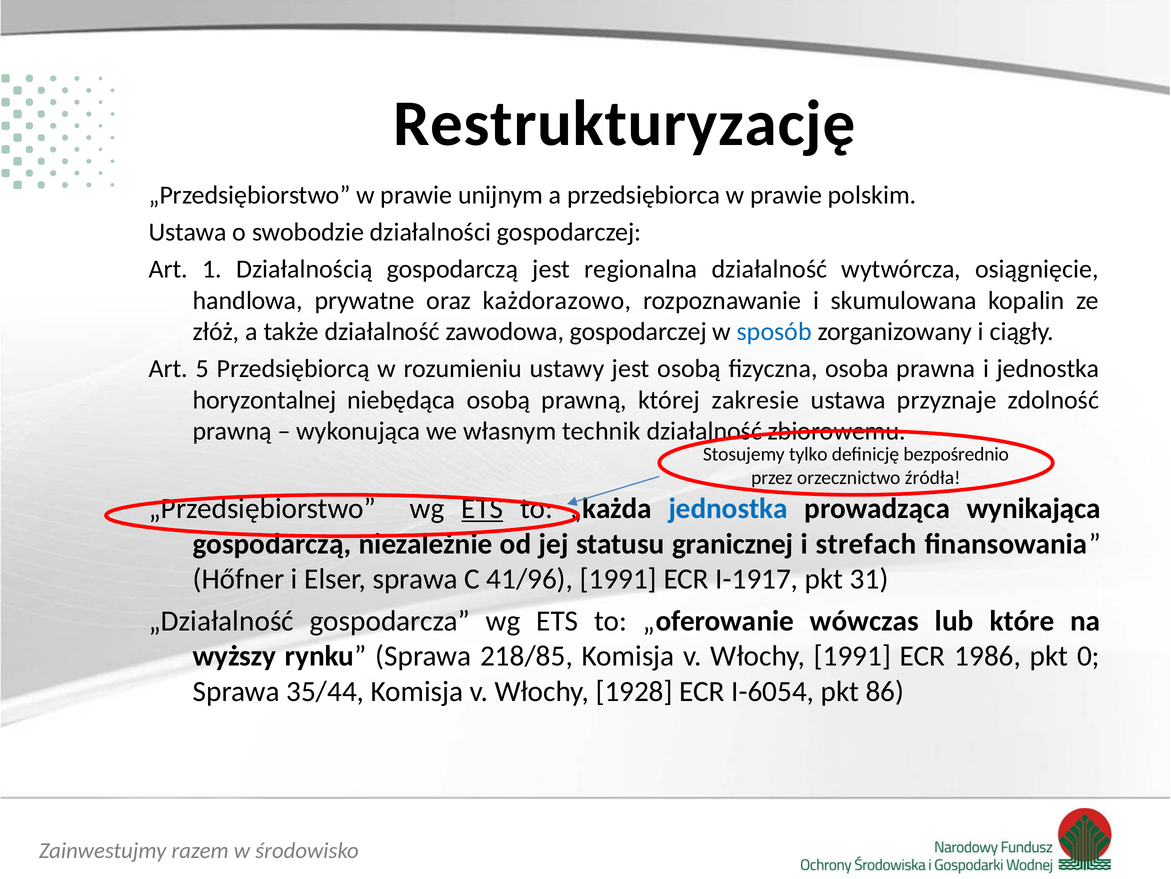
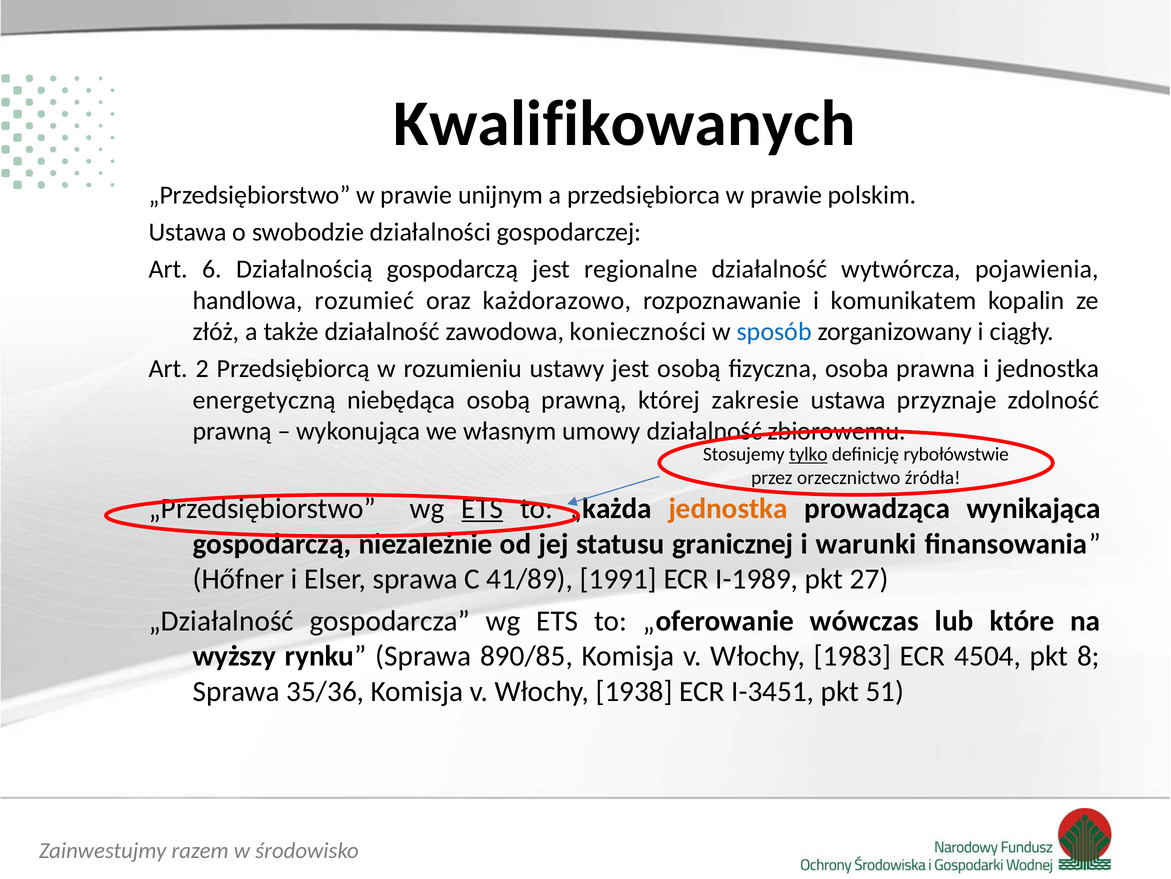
Restrukturyzację: Restrukturyzację -> Kwalifikowanych
1: 1 -> 6
regionalna: regionalna -> regionalne
osiągnięcie: osiągnięcie -> pojawienia
prywatne: prywatne -> rozumieć
skumulowana: skumulowana -> komunikatem
zawodowa gospodarczej: gospodarczej -> konieczności
5: 5 -> 2
horyzontalnej: horyzontalnej -> energetyczną
technik: technik -> umowy
tylko underline: none -> present
bezpośrednio: bezpośrednio -> rybołówstwie
jednostka at (728, 508) colour: blue -> orange
strefach: strefach -> warunki
41/96: 41/96 -> 41/89
I-1917: I-1917 -> I-1989
31: 31 -> 27
218/85: 218/85 -> 890/85
Włochy 1991: 1991 -> 1983
1986: 1986 -> 4504
0: 0 -> 8
35/44: 35/44 -> 35/36
1928: 1928 -> 1938
I-6054: I-6054 -> I-3451
86: 86 -> 51
